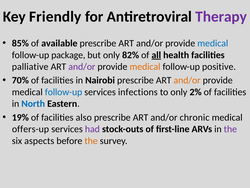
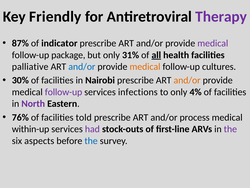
85%: 85% -> 87%
available: available -> indicator
medical at (213, 43) colour: blue -> purple
82%: 82% -> 31%
and/or at (82, 67) colour: purple -> blue
positive: positive -> cultures
70%: 70% -> 30%
follow-up at (64, 92) colour: blue -> purple
2%: 2% -> 4%
North colour: blue -> purple
19%: 19% -> 76%
also: also -> told
chronic: chronic -> process
offers-up: offers-up -> within-up
the at (91, 140) colour: orange -> blue
